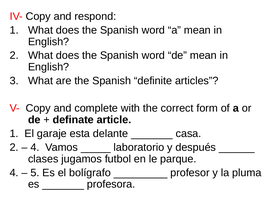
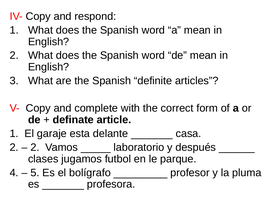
4 at (35, 147): 4 -> 2
